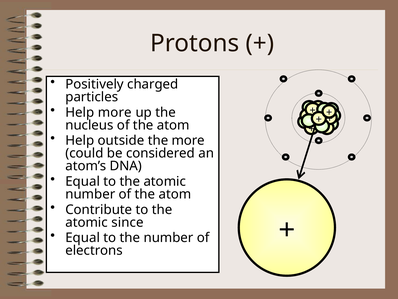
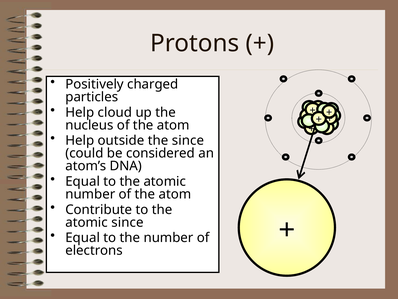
Help more: more -> cloud
the more: more -> since
